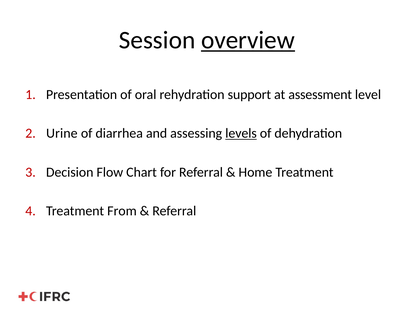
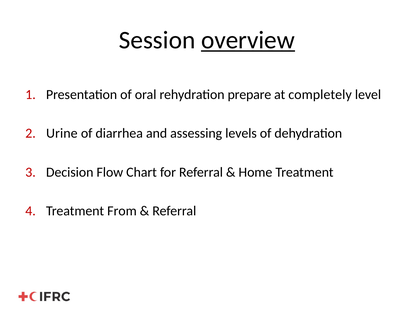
support: support -> prepare
assessment: assessment -> completely
levels underline: present -> none
